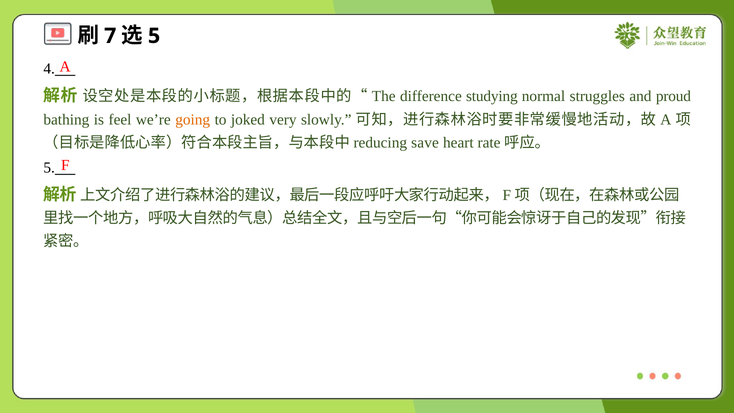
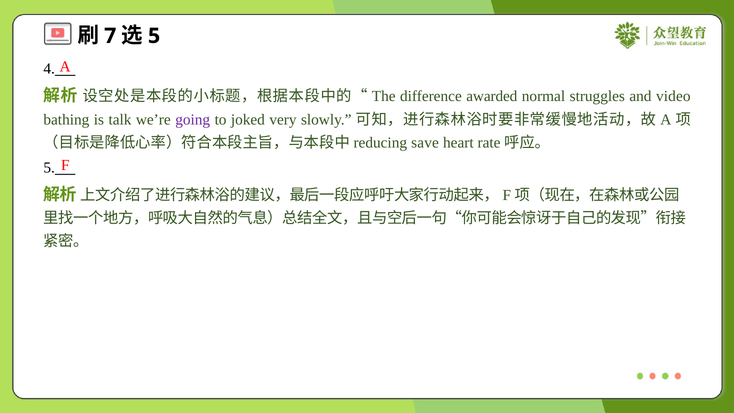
studying: studying -> awarded
proud: proud -> video
feel: feel -> talk
going colour: orange -> purple
